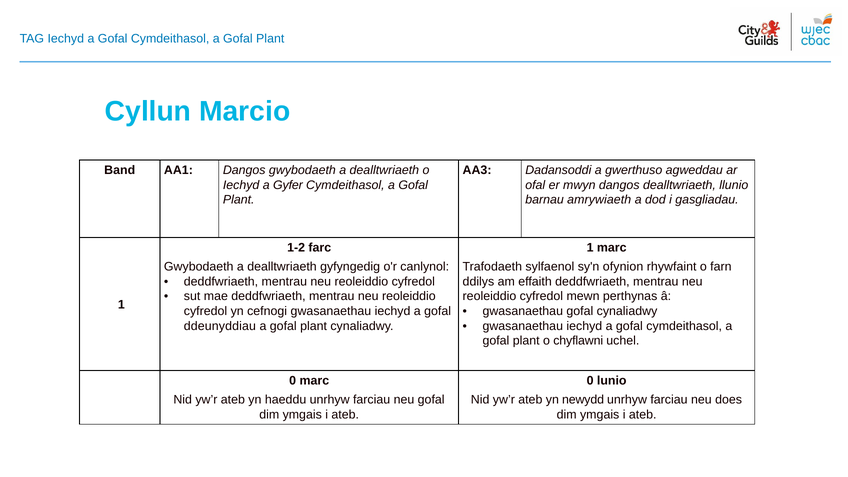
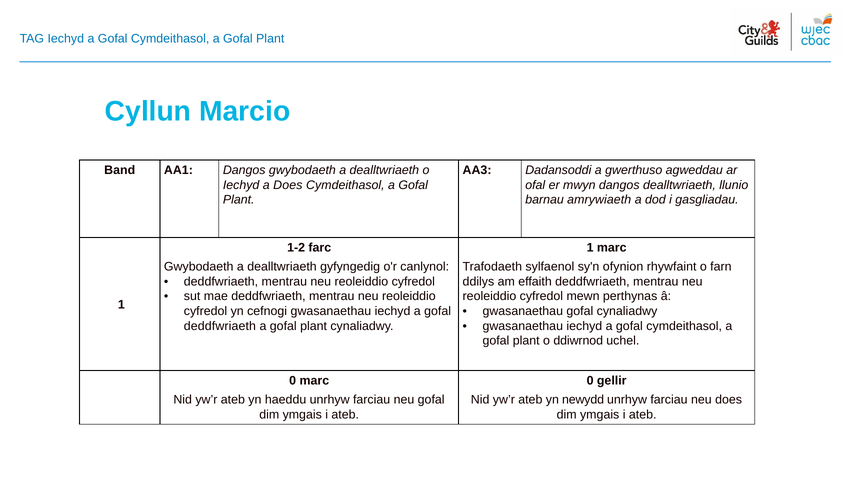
a Gyfer: Gyfer -> Does
ddeunyddiau at (220, 326): ddeunyddiau -> deddfwriaeth
chyflawni: chyflawni -> ddiwrnod
lunio: lunio -> gellir
